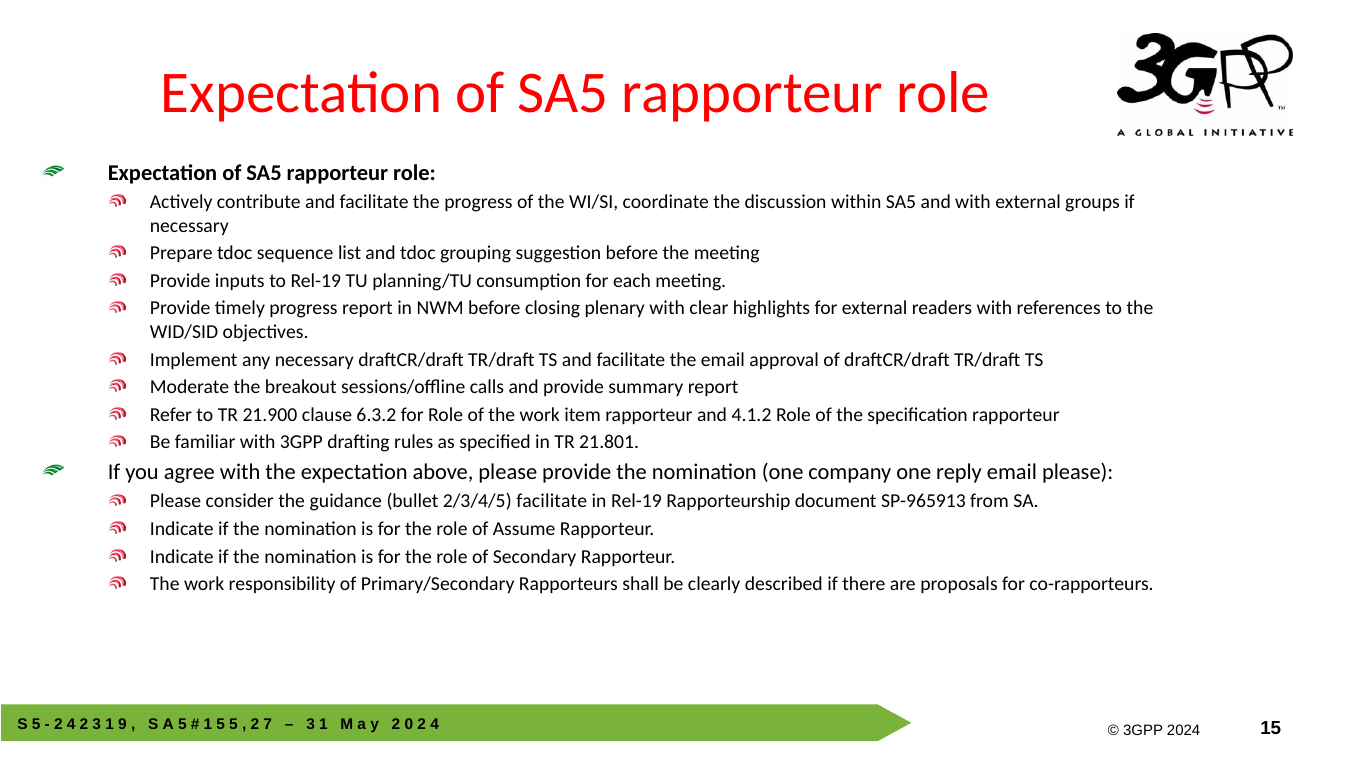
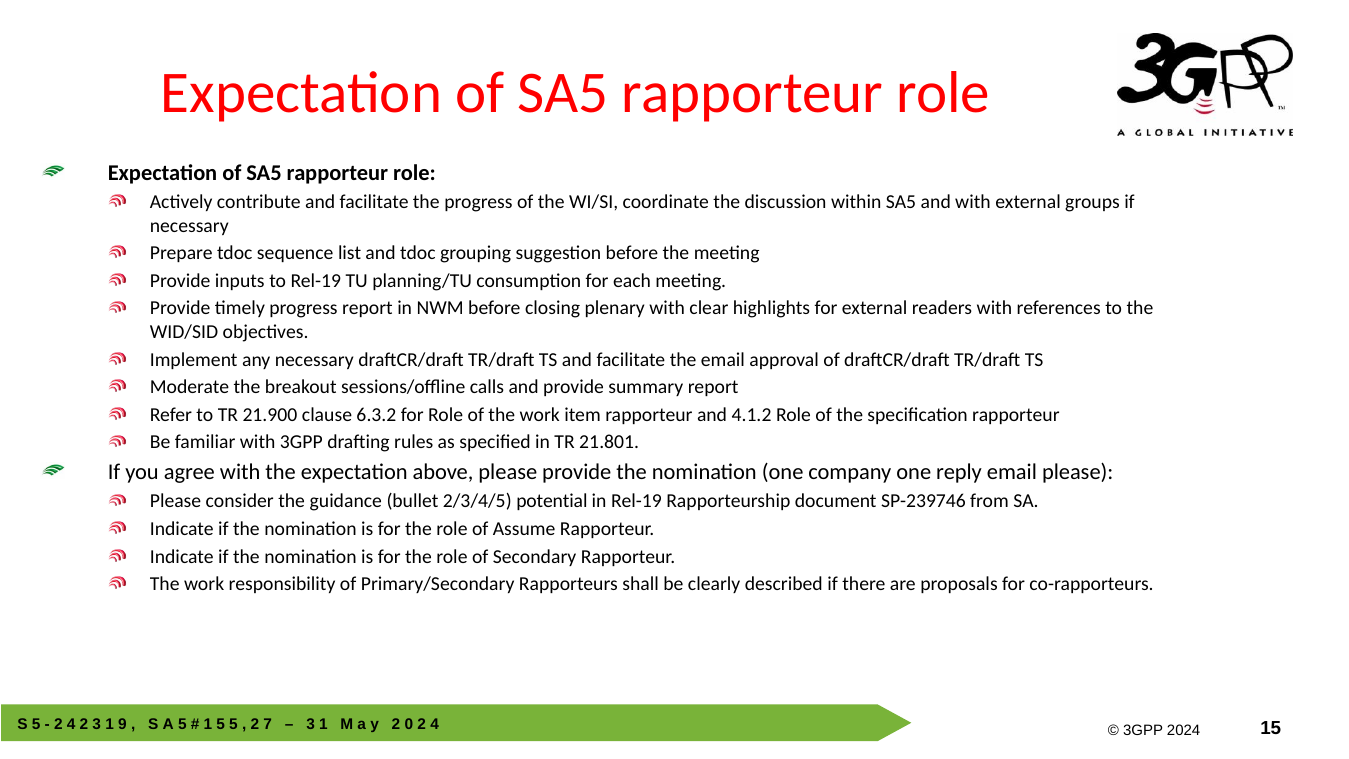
2/3/4/5 facilitate: facilitate -> potential
SP-965913: SP-965913 -> SP-239746
